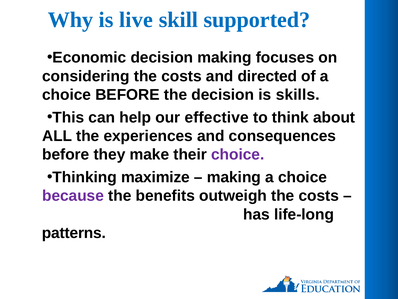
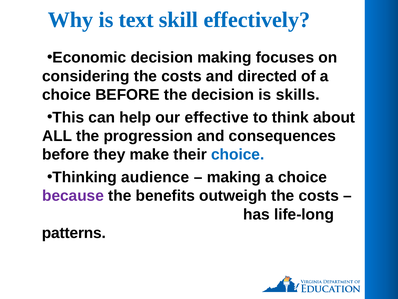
live: live -> text
supported: supported -> effectively
experiences: experiences -> progression
choice at (238, 154) colour: purple -> blue
maximize: maximize -> audience
